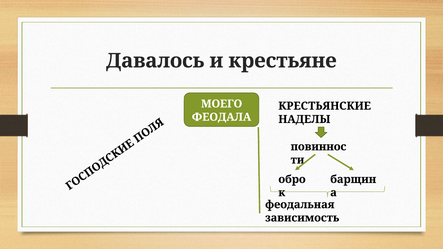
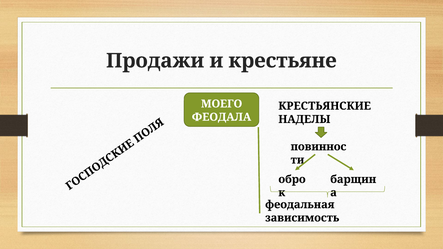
Давалось: Давалось -> Продажи
